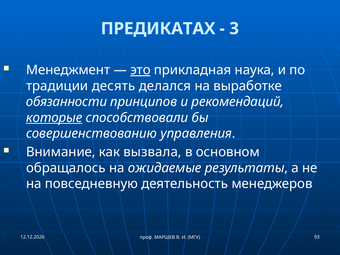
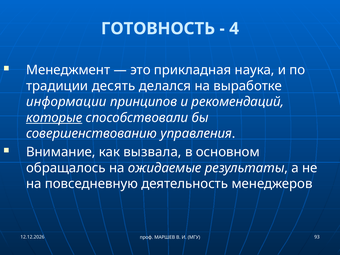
ПРЕДИКАТАХ: ПРЕДИКАТАХ -> ГОТОВНОСТЬ
3: 3 -> 4
это underline: present -> none
обязанности: обязанности -> информации
